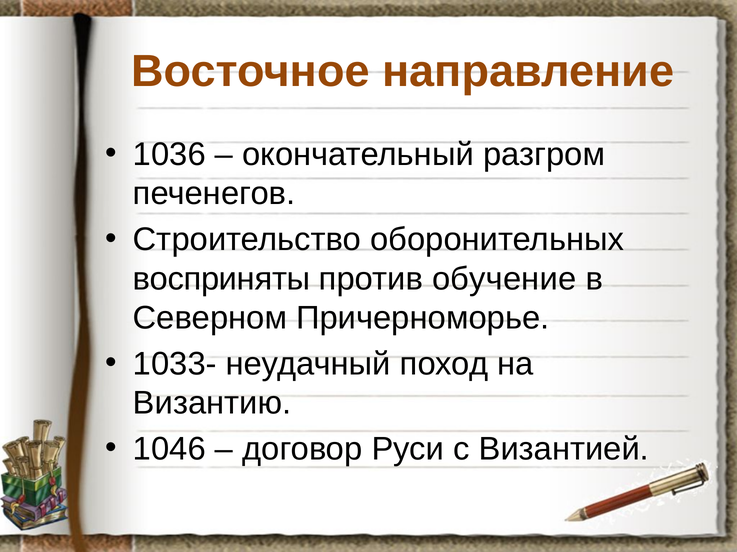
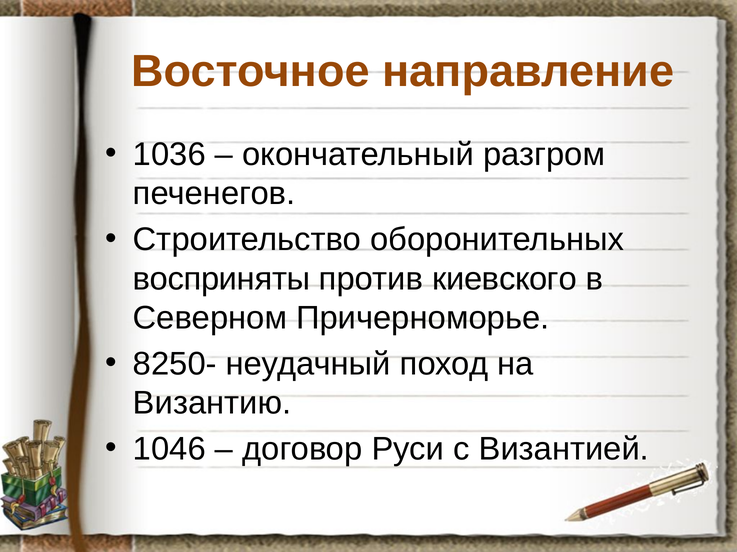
обучение: обучение -> киевского
1033-: 1033- -> 8250-
